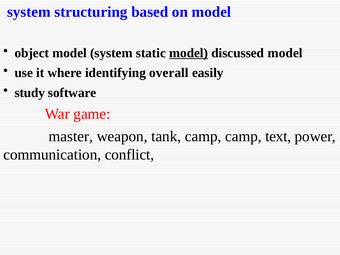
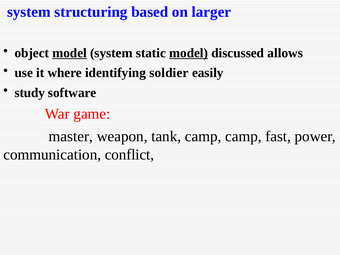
on model: model -> larger
model at (70, 53) underline: none -> present
discussed model: model -> allows
overall: overall -> soldier
text: text -> fast
